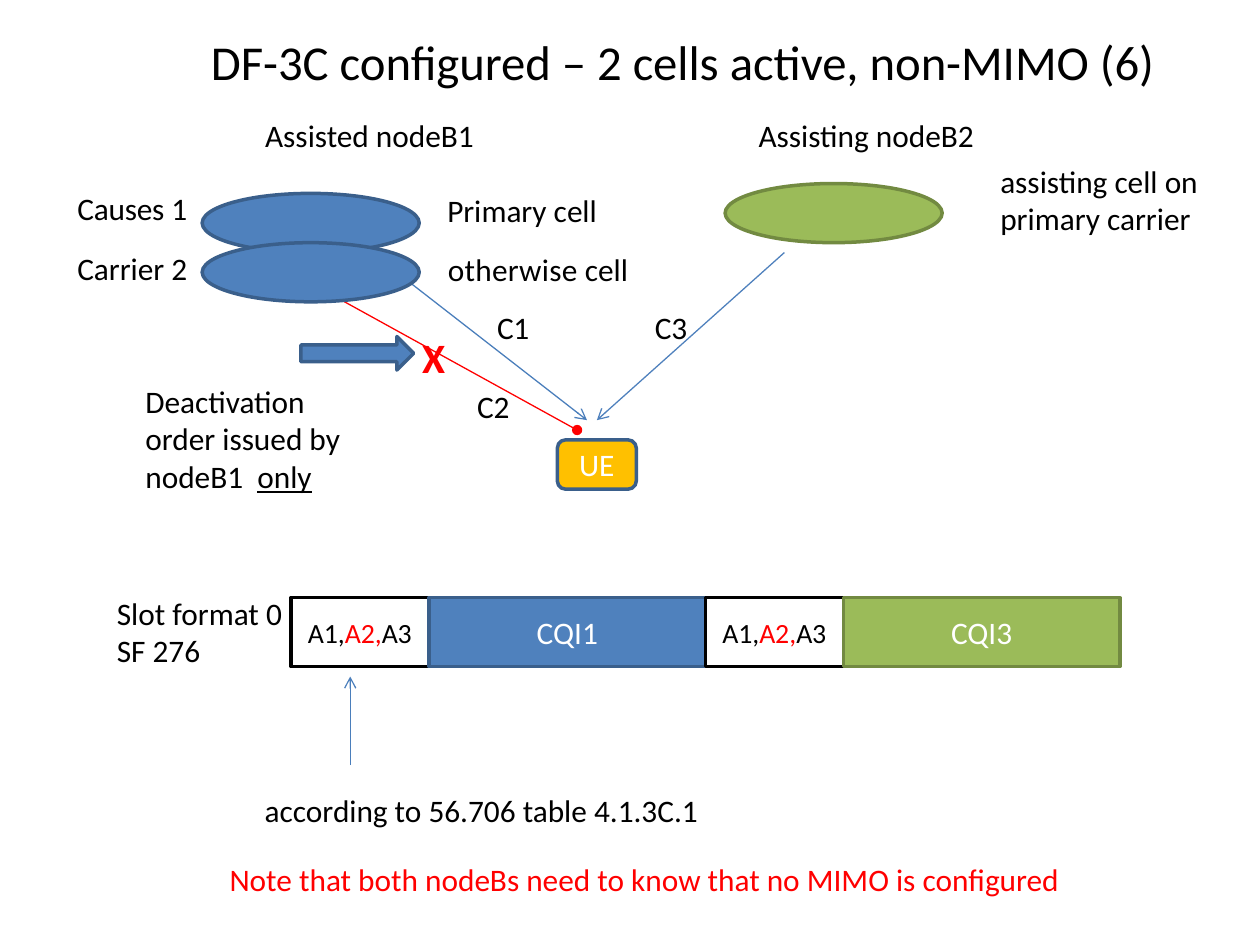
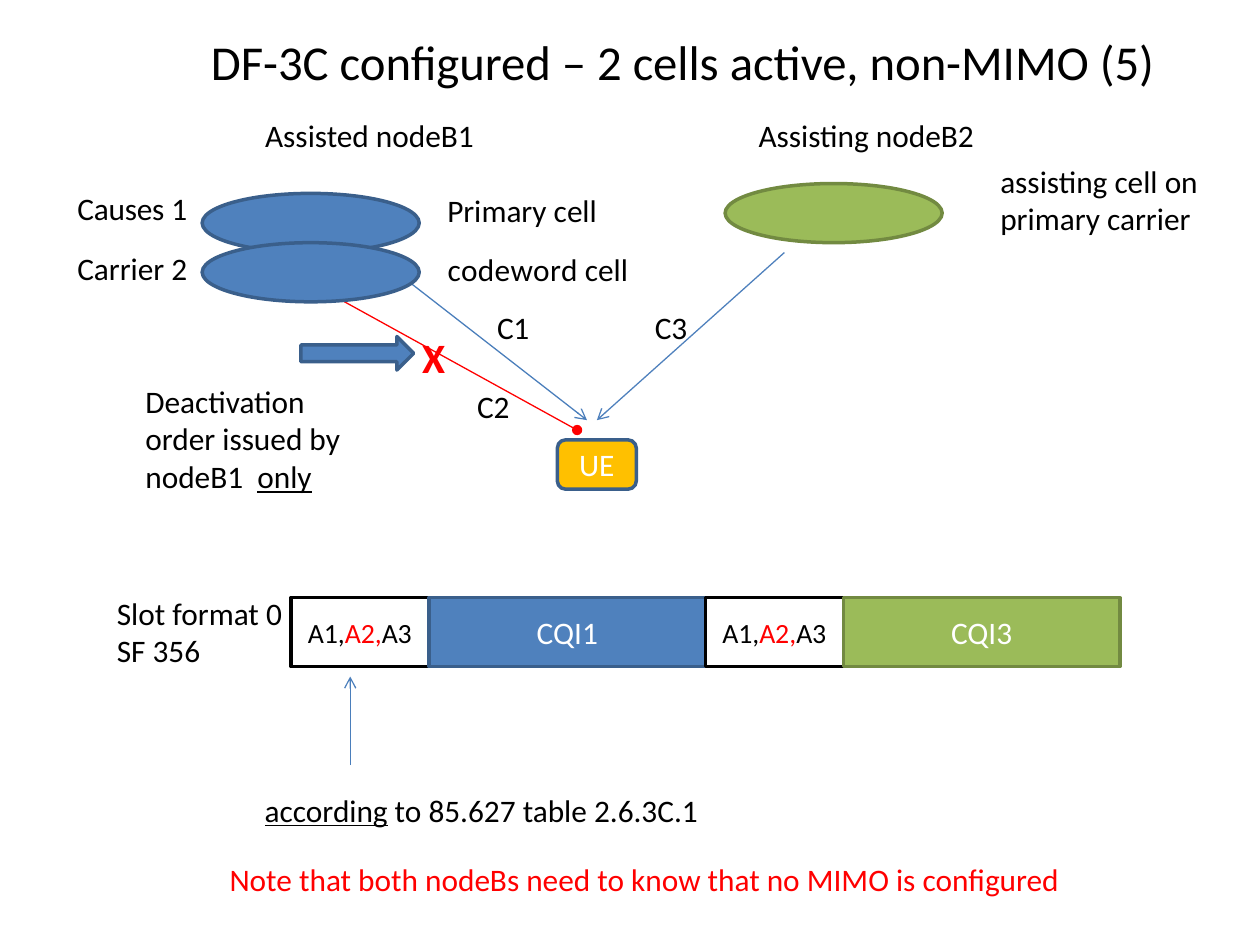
6: 6 -> 5
otherwise: otherwise -> codeword
276: 276 -> 356
according underline: none -> present
56.706: 56.706 -> 85.627
4.1.3C.1: 4.1.3C.1 -> 2.6.3C.1
